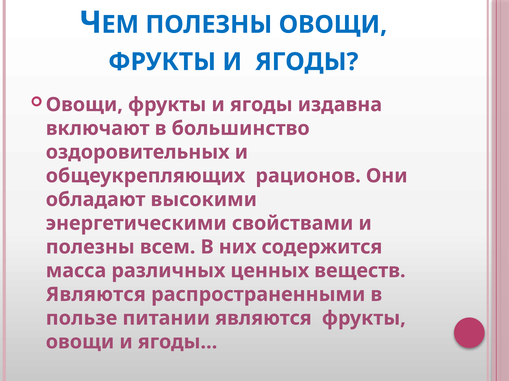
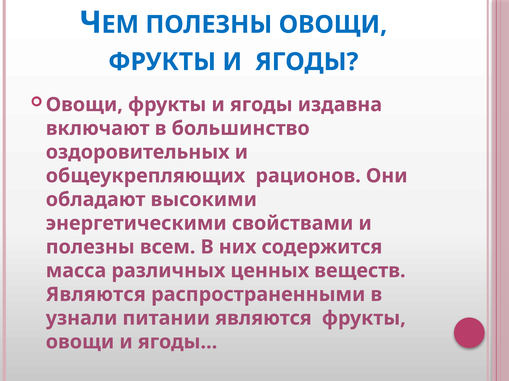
пользе: пользе -> узнали
